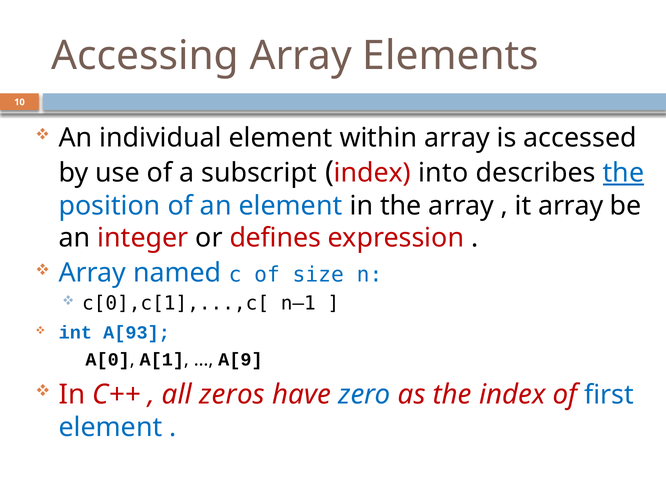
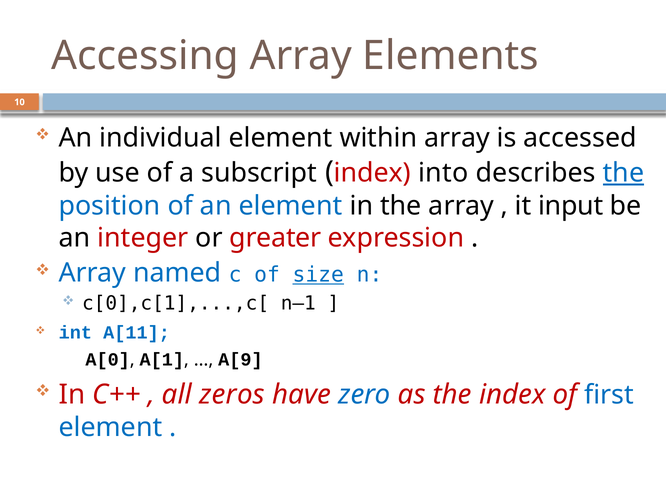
it array: array -> input
defines: defines -> greater
size underline: none -> present
A[93: A[93 -> A[11
